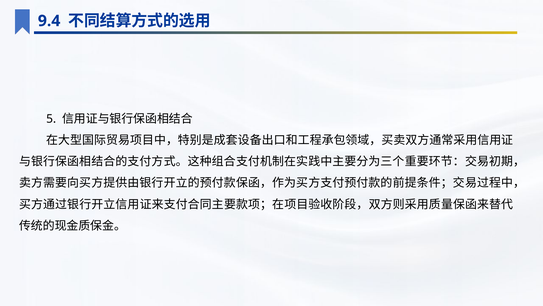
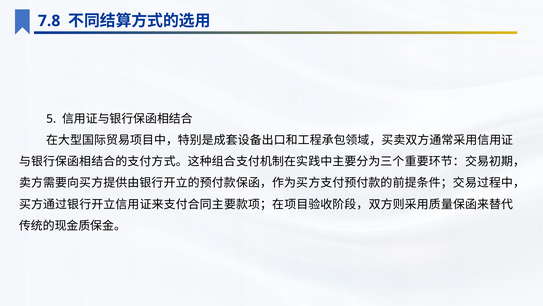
9.4: 9.4 -> 7.8
